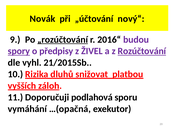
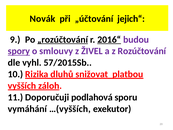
nový“: nový“ -> jejich“
2016“ underline: none -> present
předpisy: předpisy -> smlouvy
Rozúčtování underline: present -> none
21/2015Sb: 21/2015Sb -> 57/2015Sb
…(opačná: …(opačná -> …(vyšších
